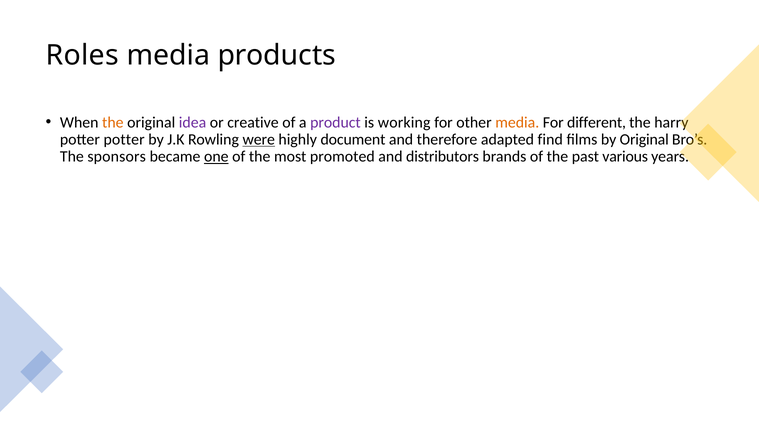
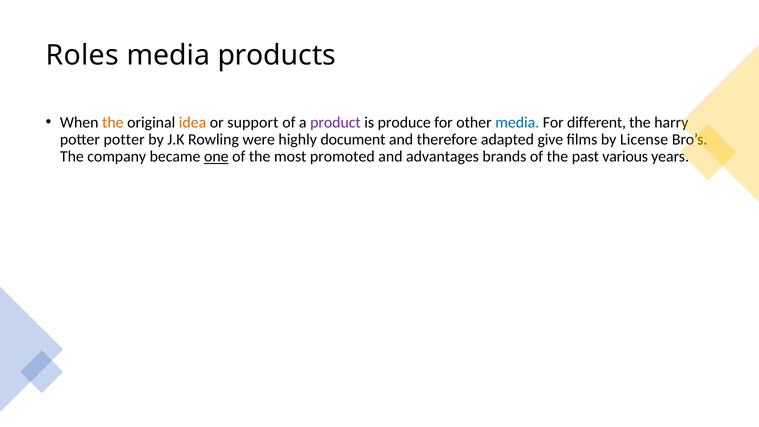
idea colour: purple -> orange
creative: creative -> support
working: working -> produce
media at (517, 122) colour: orange -> blue
were underline: present -> none
find: find -> give
by Original: Original -> License
sponsors: sponsors -> company
distributors: distributors -> advantages
